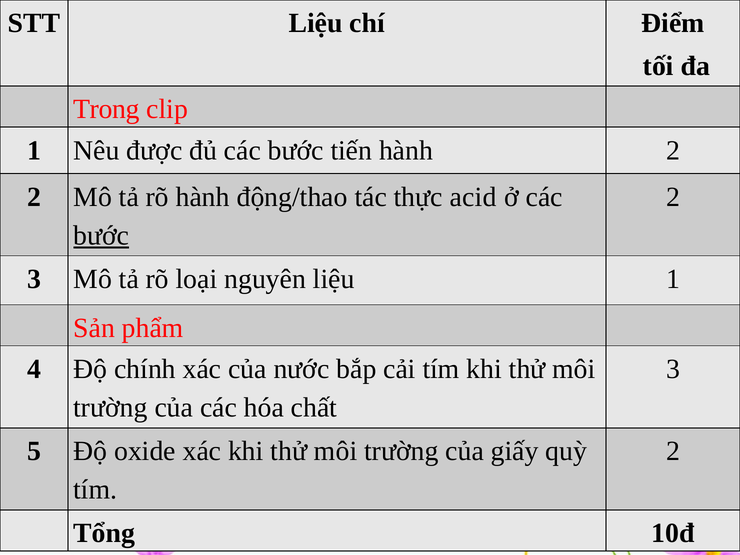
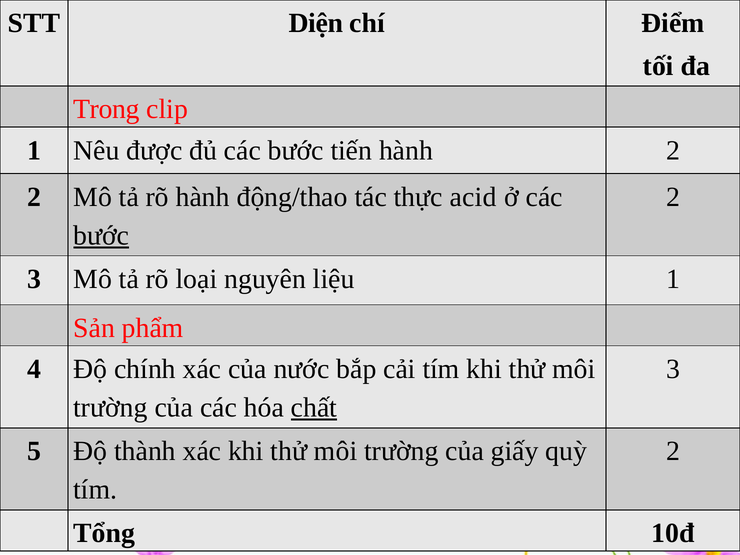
STT Liệu: Liệu -> Diện
chất underline: none -> present
oxide: oxide -> thành
